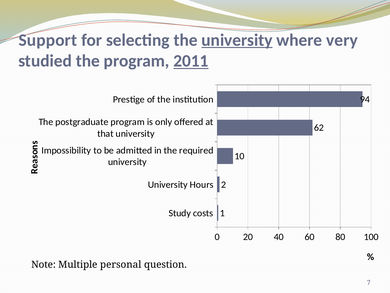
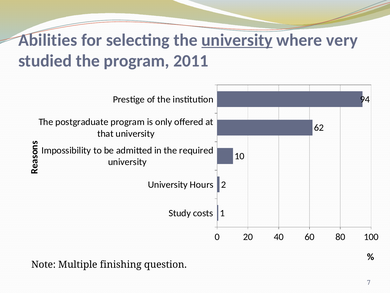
Support: Support -> Abilities
2011 underline: present -> none
personal: personal -> finishing
